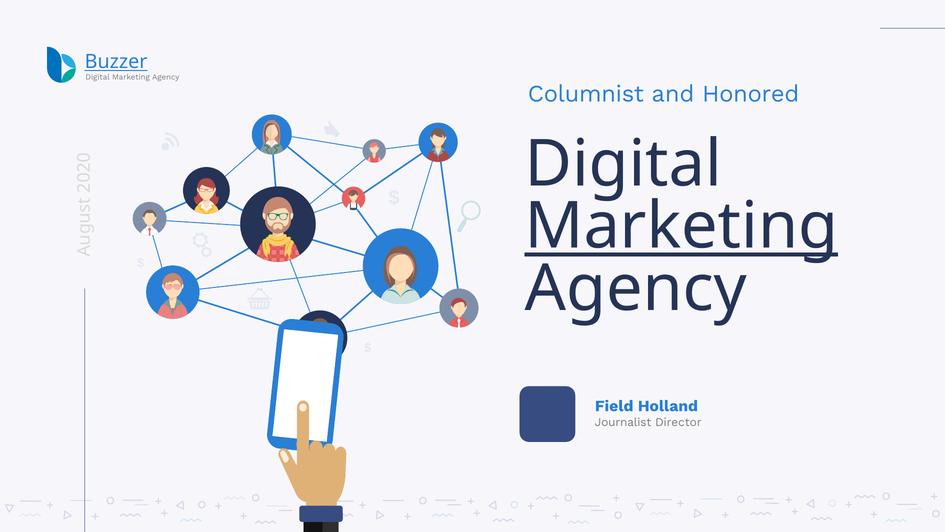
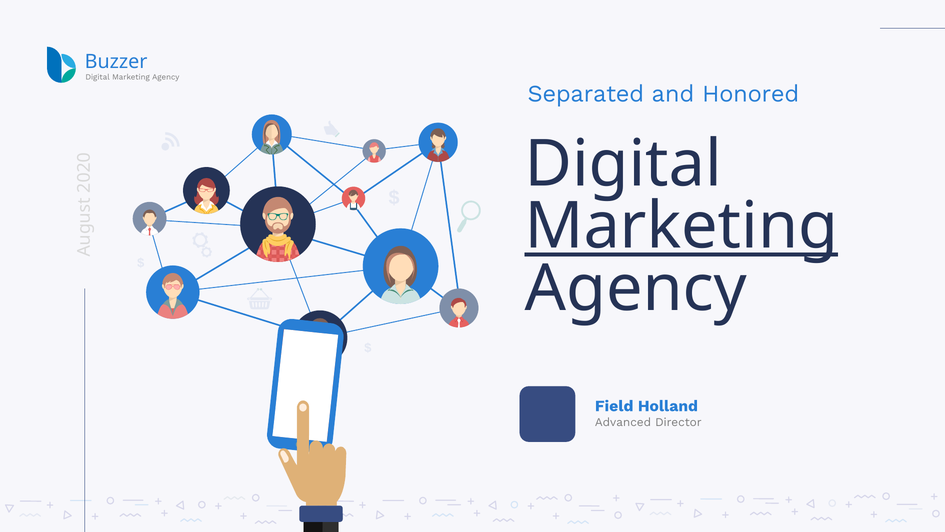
Buzzer underline: present -> none
Columnist: Columnist -> Separated
Journalist: Journalist -> Advanced
